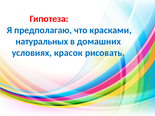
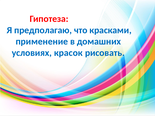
натуральных: натуральных -> применение
